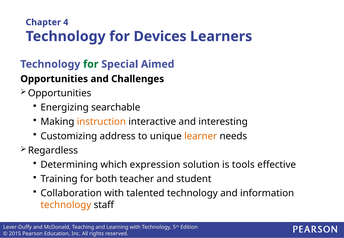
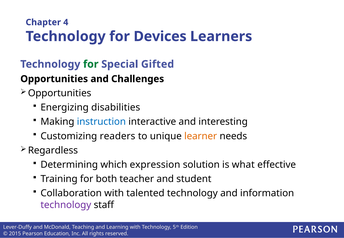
Aimed: Aimed -> Gifted
searchable: searchable -> disabilities
instruction colour: orange -> blue
address: address -> readers
tools: tools -> what
technology at (66, 205) colour: orange -> purple
